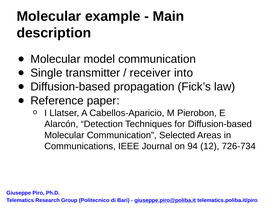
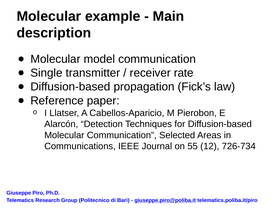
into: into -> rate
94: 94 -> 55
